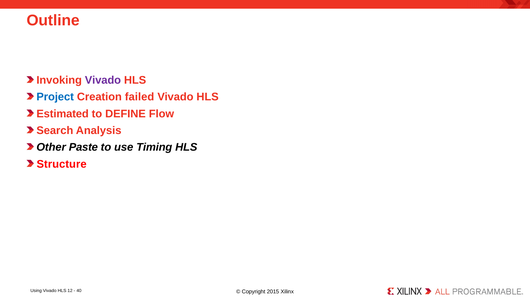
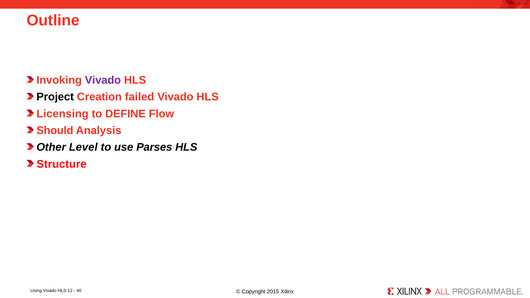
Project colour: blue -> black
Estimated: Estimated -> Licensing
Search: Search -> Should
Paste: Paste -> Level
Timing: Timing -> Parses
